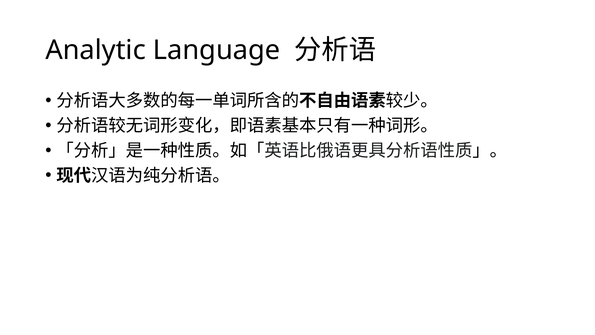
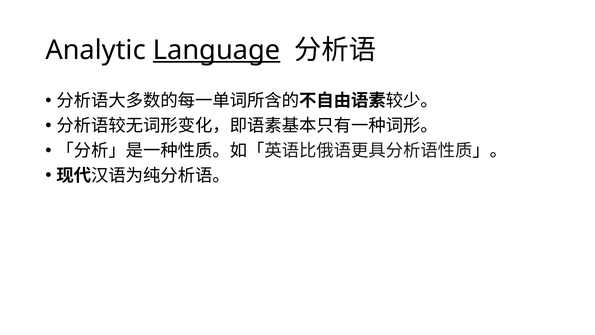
Language underline: none -> present
